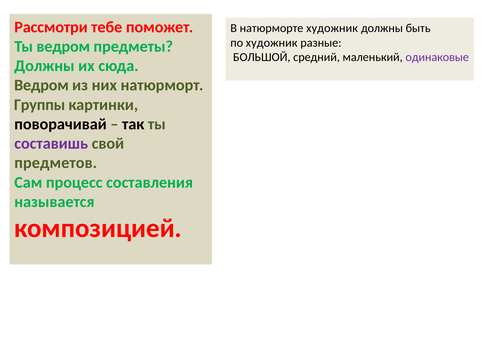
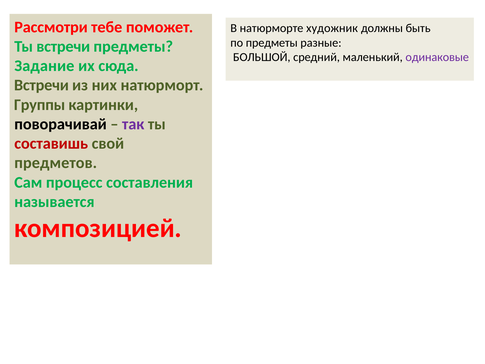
по художник: художник -> предметы
Ты ведром: ведром -> встречи
Должны at (44, 66): Должны -> Задание
Ведром at (41, 85): Ведром -> Встречи
так colour: black -> purple
составишь colour: purple -> red
